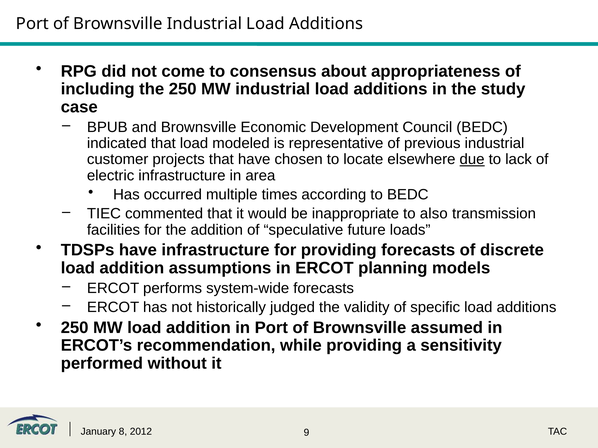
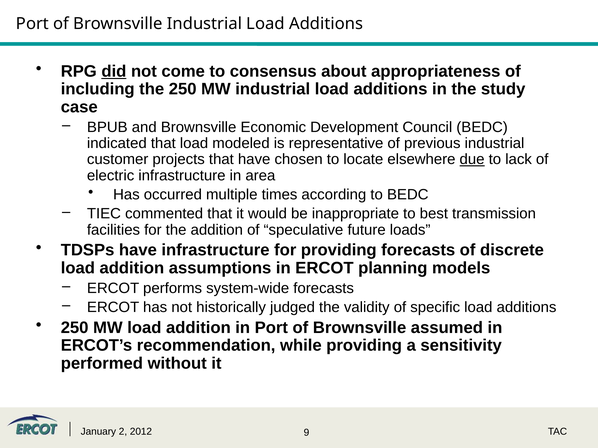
did underline: none -> present
also: also -> best
8: 8 -> 2
